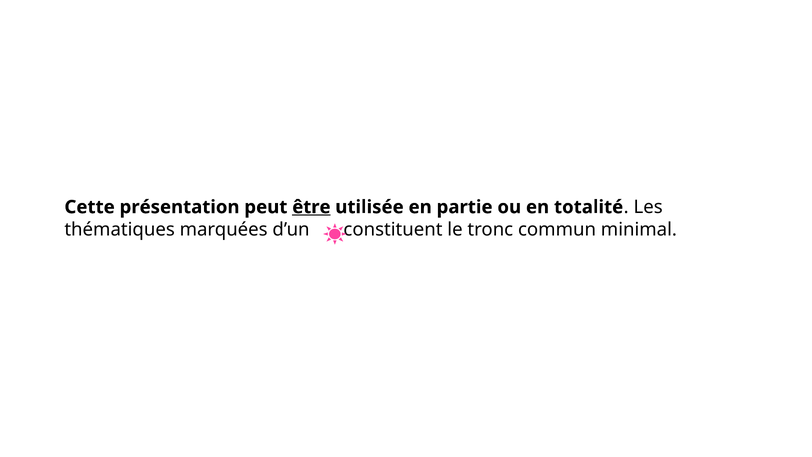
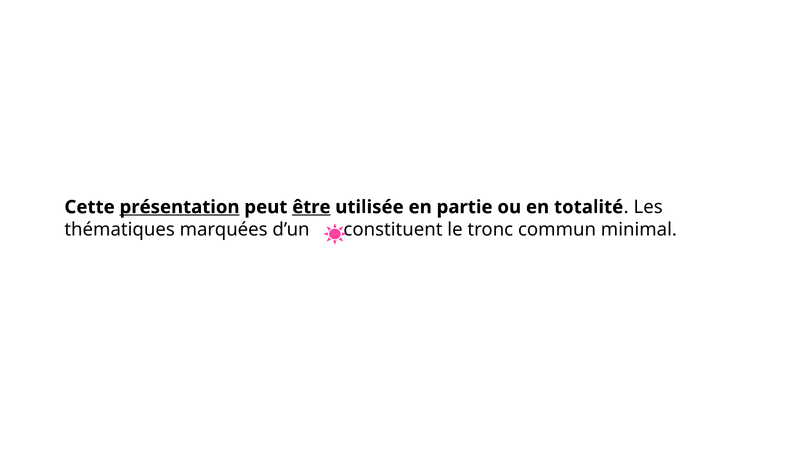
présentation underline: none -> present
